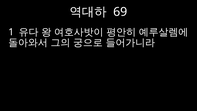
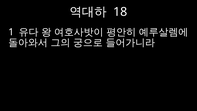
69: 69 -> 18
